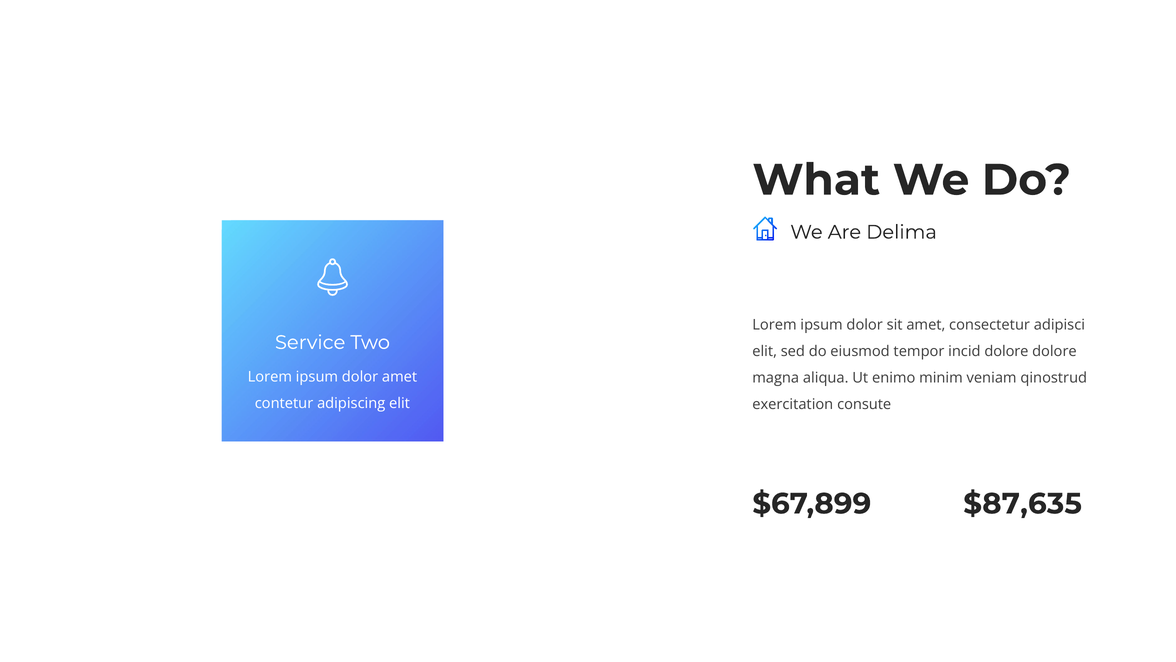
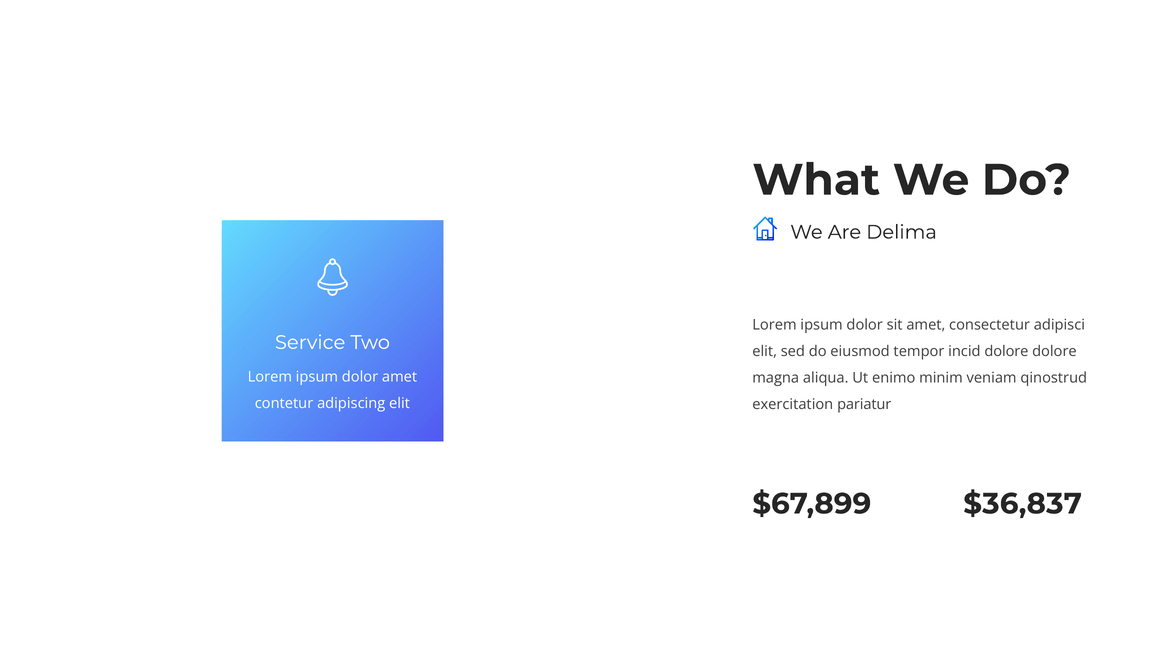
consute: consute -> pariatur
$87,635: $87,635 -> $36,837
